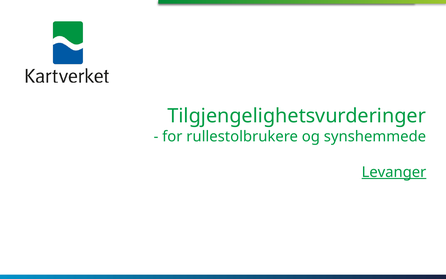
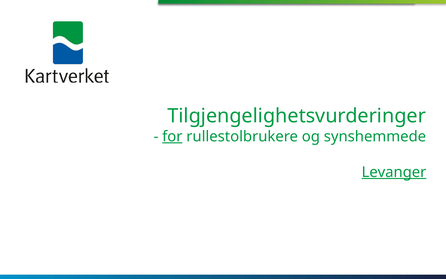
for underline: none -> present
